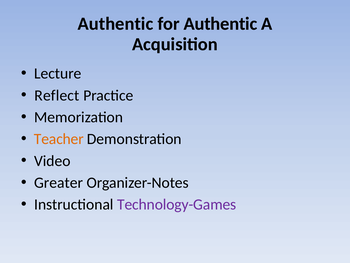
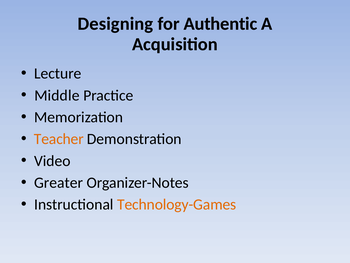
Authentic at (115, 24): Authentic -> Designing
Reflect: Reflect -> Middle
Technology-Games colour: purple -> orange
